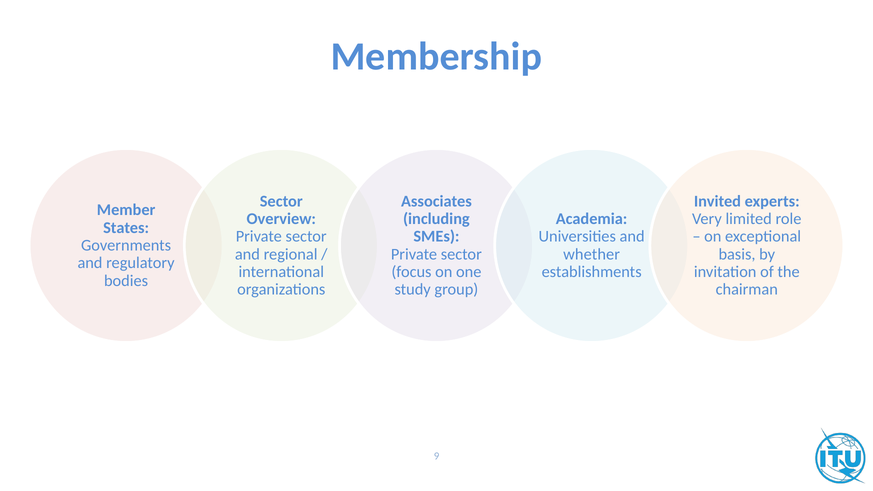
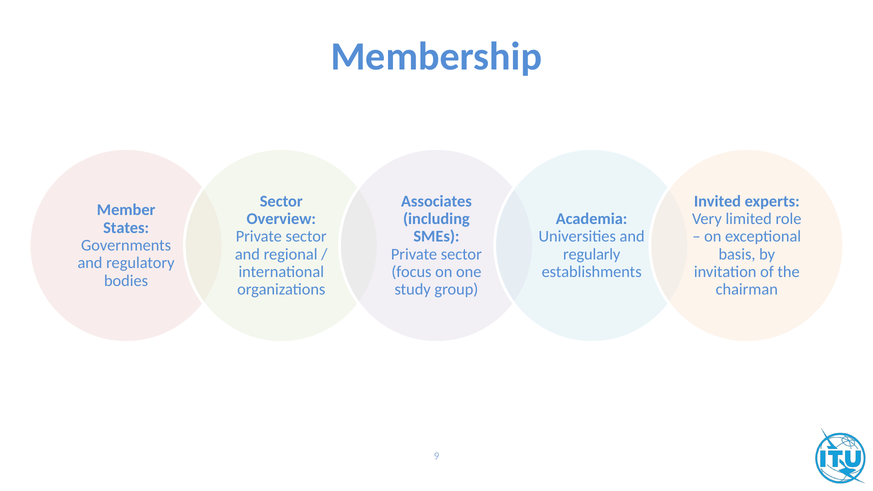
whether: whether -> regularly
